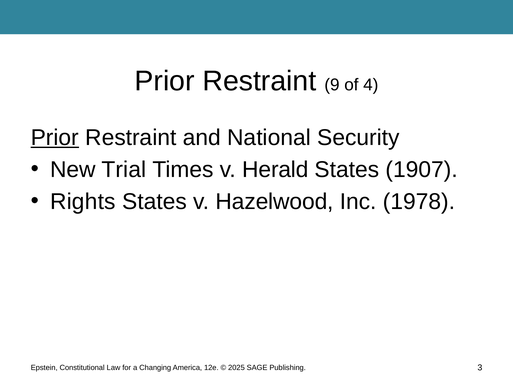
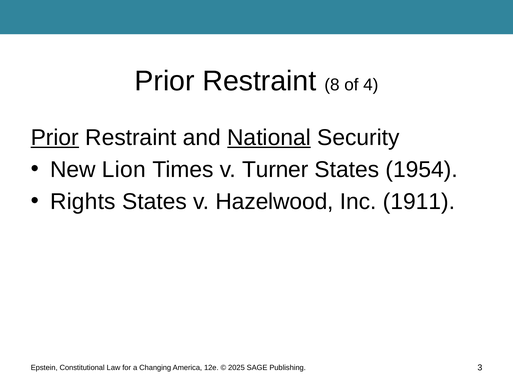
9: 9 -> 8
National underline: none -> present
Trial: Trial -> Lion
Herald: Herald -> Turner
1907: 1907 -> 1954
1978: 1978 -> 1911
